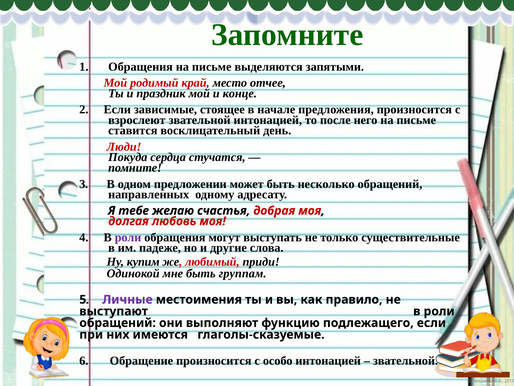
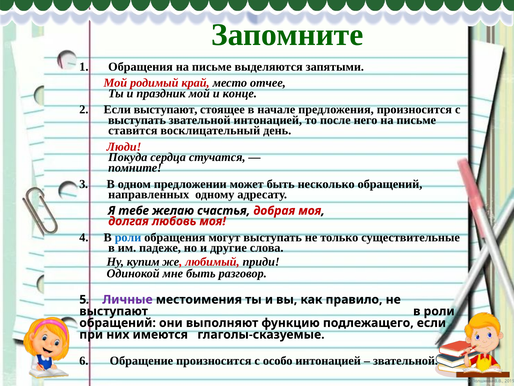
Если зависимые: зависимые -> выступают
взрослеют at (137, 120): взрослеют -> выступать
роли at (128, 237) colour: purple -> blue
группам: группам -> разговор
